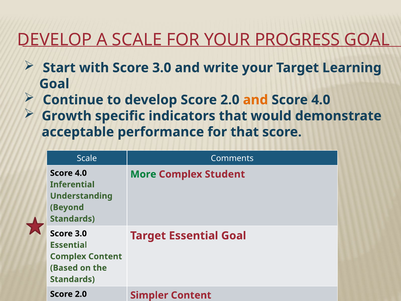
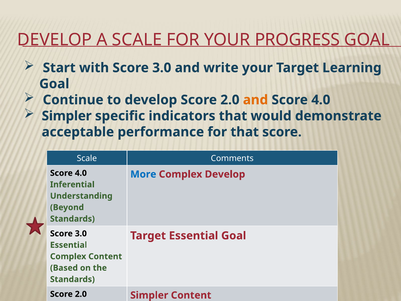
Growth at (67, 116): Growth -> Simpler
More colour: green -> blue
Complex Student: Student -> Develop
